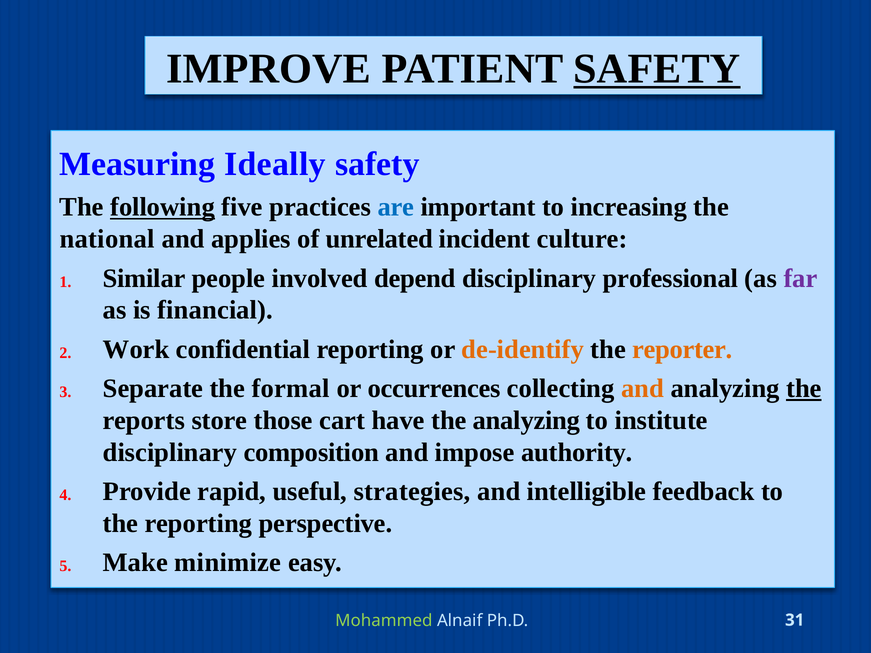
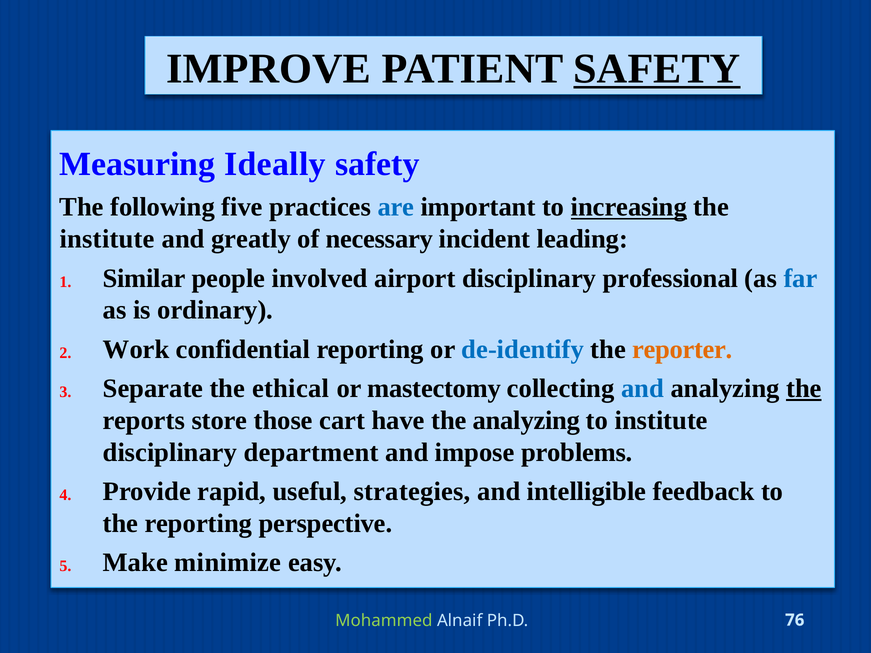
following underline: present -> none
increasing underline: none -> present
national at (107, 239): national -> institute
applies: applies -> greatly
unrelated: unrelated -> necessary
culture: culture -> leading
depend: depend -> airport
far colour: purple -> blue
financial: financial -> ordinary
de-identify colour: orange -> blue
formal: formal -> ethical
occurrences: occurrences -> mastectomy
and at (643, 389) colour: orange -> blue
composition: composition -> department
authority: authority -> problems
31: 31 -> 76
